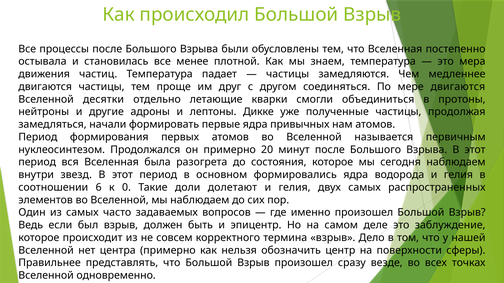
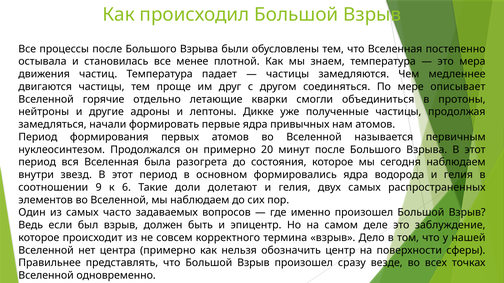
мере двигаются: двигаются -> описывает
десятки: десятки -> горячие
6: 6 -> 9
0: 0 -> 6
